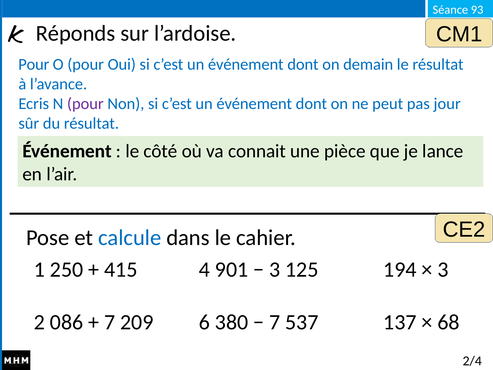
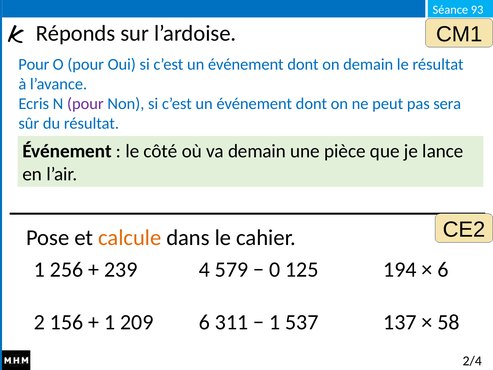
jour: jour -> sera
va connait: connait -> demain
calcule colour: blue -> orange
250: 250 -> 256
415: 415 -> 239
901: 901 -> 579
3 at (275, 269): 3 -> 0
3 at (443, 269): 3 -> 6
086: 086 -> 156
7 at (110, 322): 7 -> 1
380: 380 -> 311
7 at (275, 322): 7 -> 1
68: 68 -> 58
